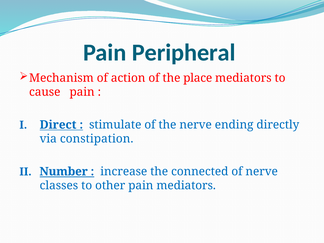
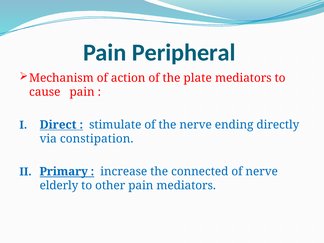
place: place -> plate
Number: Number -> Primary
classes: classes -> elderly
